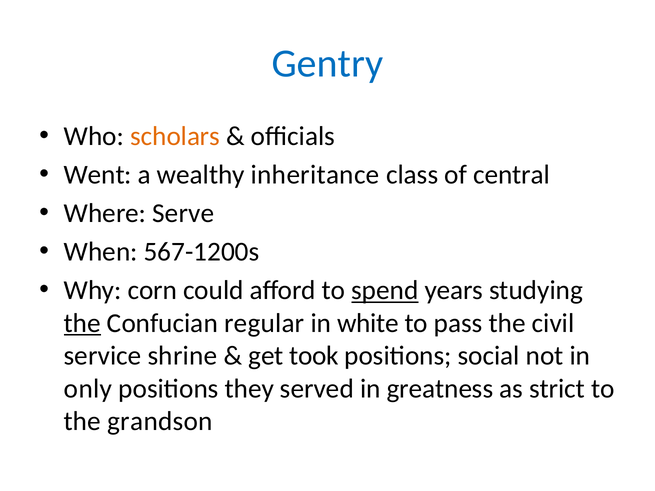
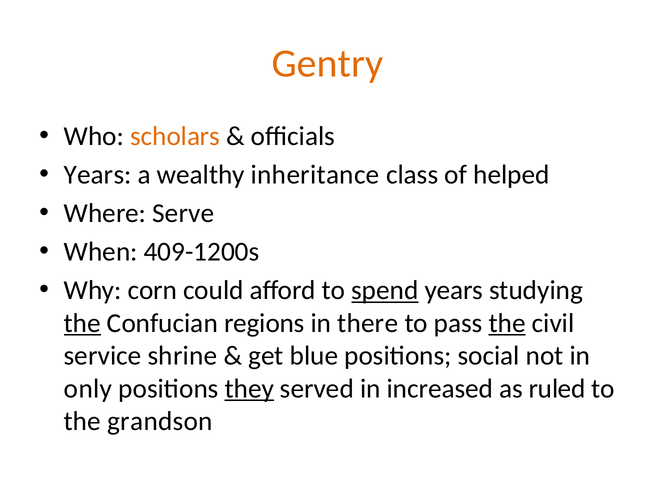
Gentry colour: blue -> orange
Went at (98, 175): Went -> Years
central: central -> helped
567-1200s: 567-1200s -> 409-1200s
regular: regular -> regions
white: white -> there
the at (507, 323) underline: none -> present
took: took -> blue
they underline: none -> present
greatness: greatness -> increased
strict: strict -> ruled
